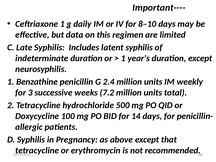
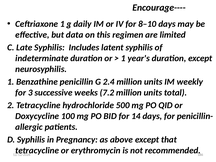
Important----: Important---- -> Encourage----
